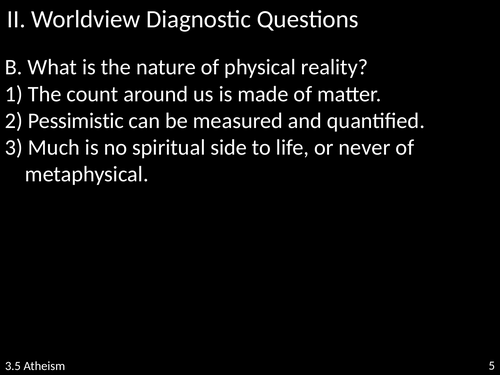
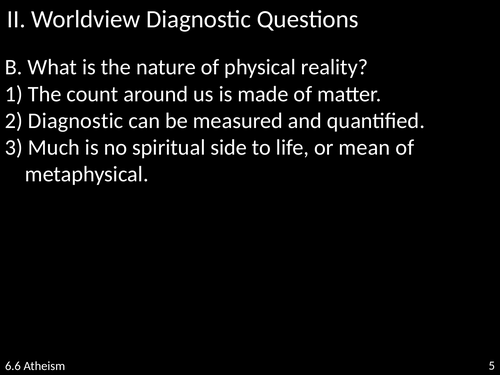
2 Pessimistic: Pessimistic -> Diagnostic
never: never -> mean
3.5: 3.5 -> 6.6
